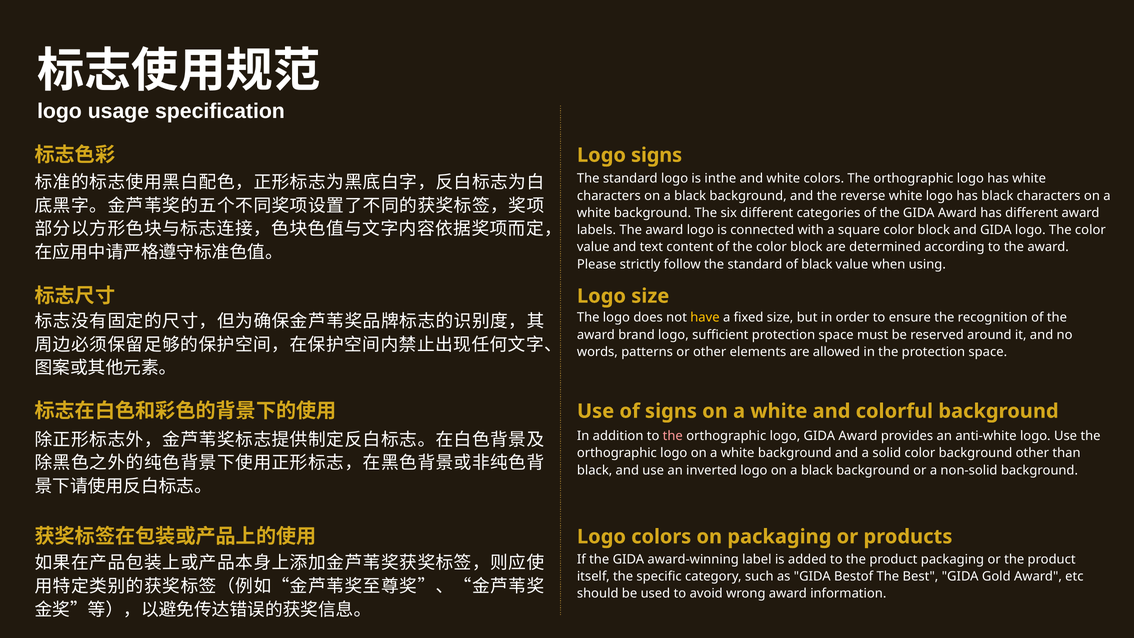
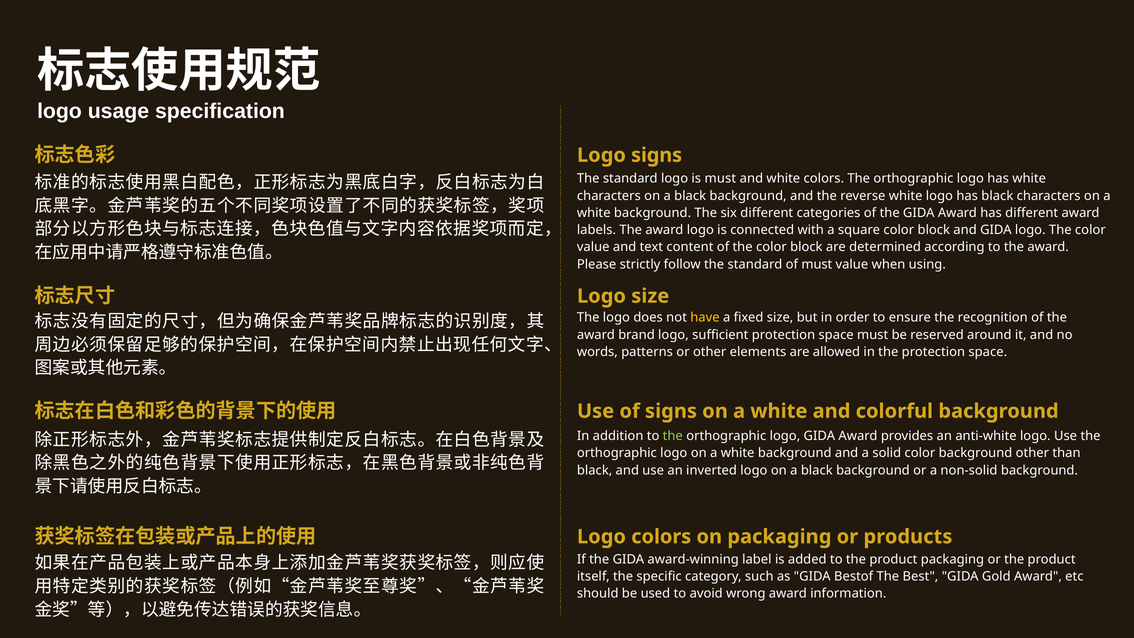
is inthe: inthe -> must
of black: black -> must
the at (673, 436) colour: pink -> light green
